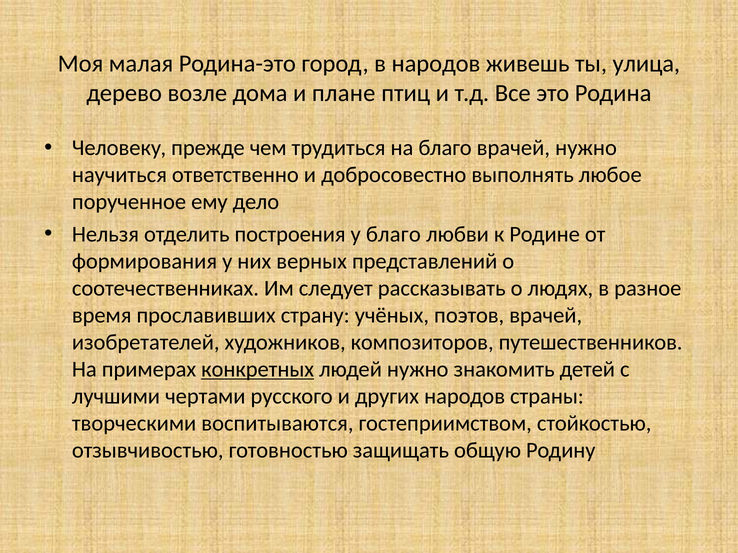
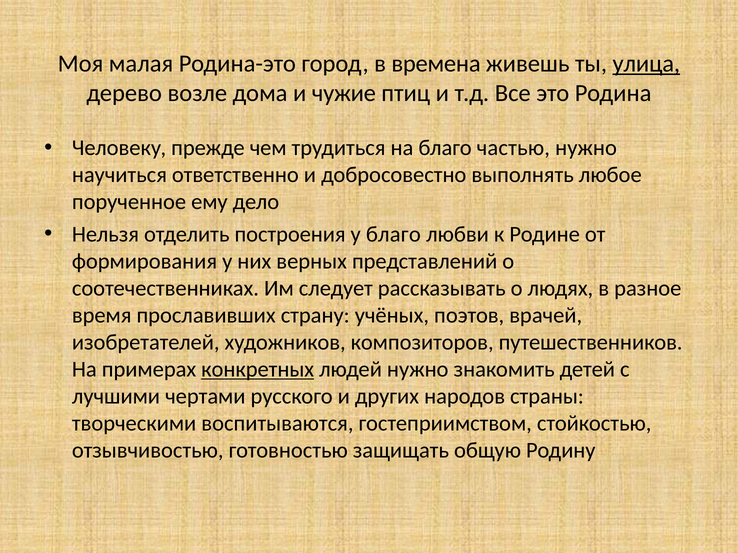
в народов: народов -> времена
улица underline: none -> present
плане: плане -> чужие
благо врачей: врачей -> частью
